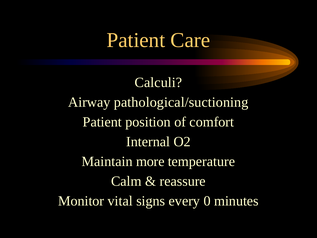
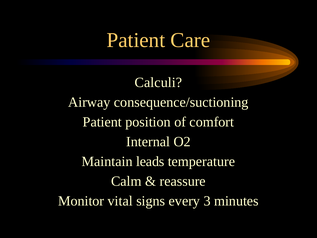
pathological/suctioning: pathological/suctioning -> consequence/suctioning
more: more -> leads
0: 0 -> 3
